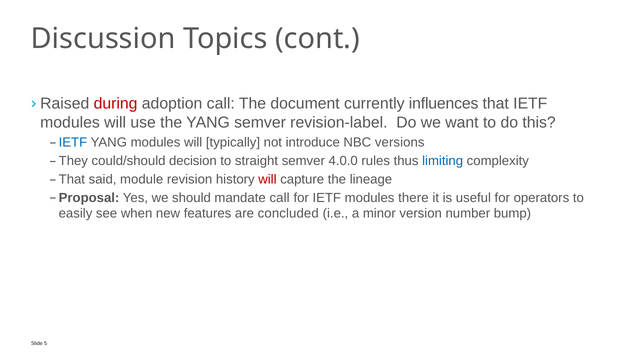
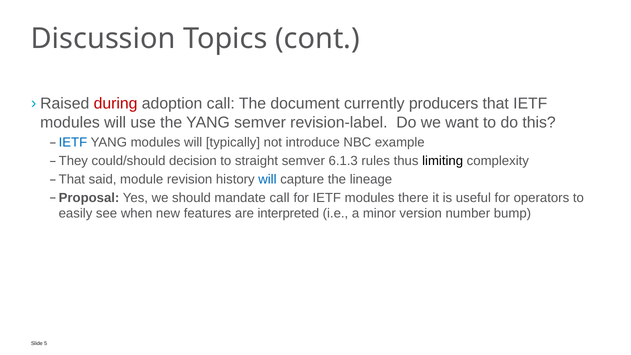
influences: influences -> producers
versions: versions -> example
4.0.0: 4.0.0 -> 6.1.3
limiting colour: blue -> black
will at (267, 179) colour: red -> blue
concluded: concluded -> interpreted
